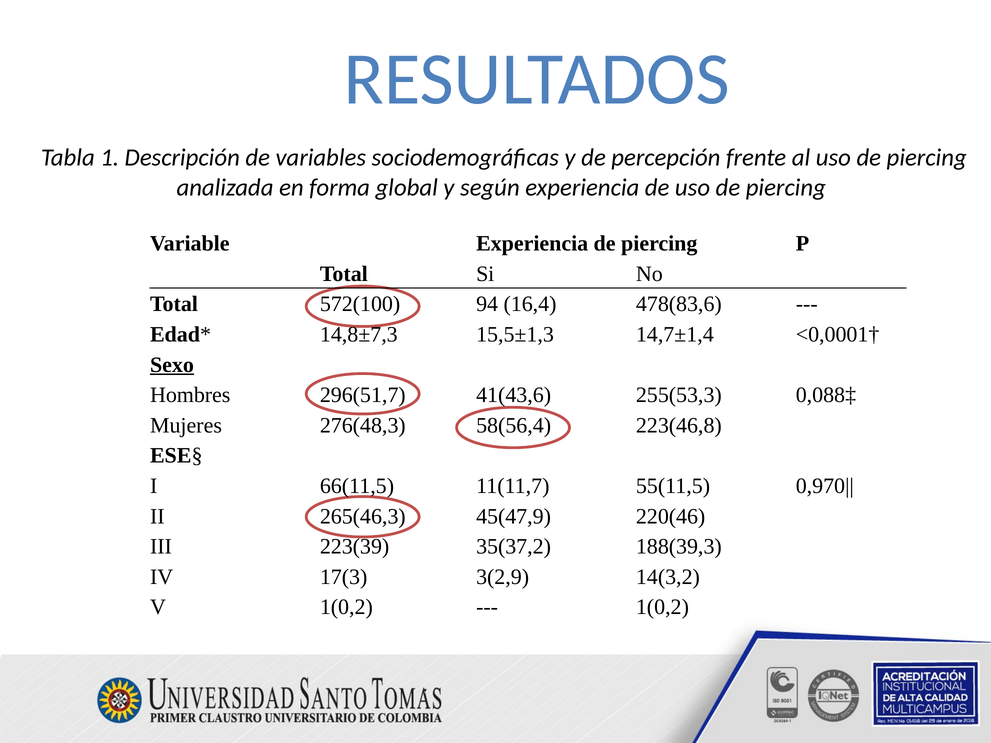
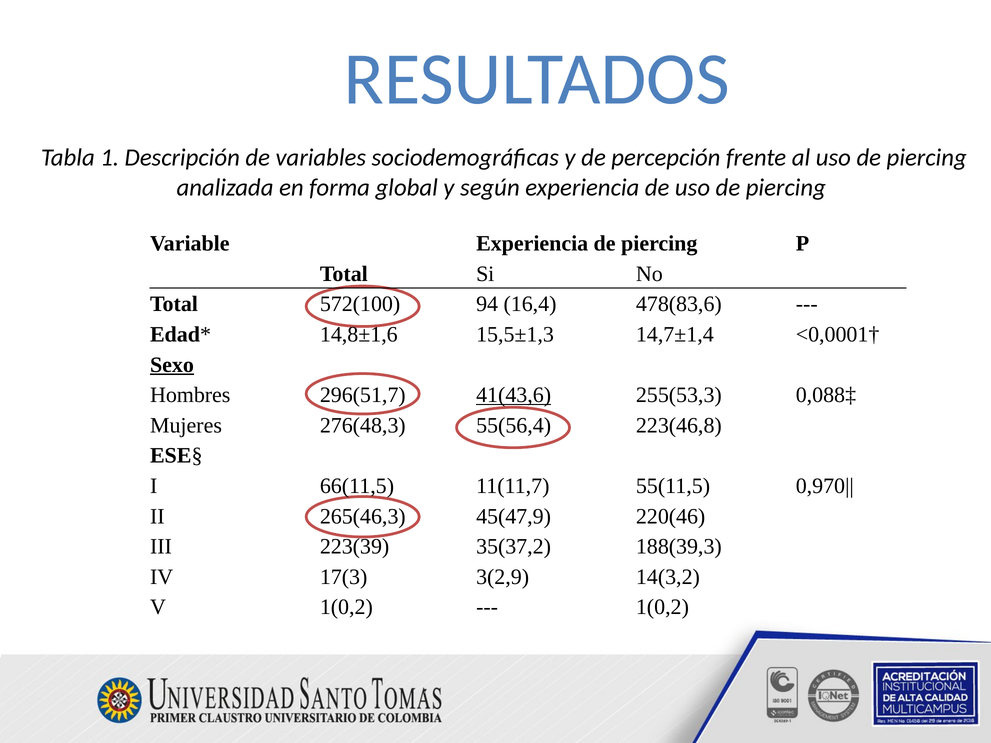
14,8±7,3: 14,8±7,3 -> 14,8±1,6
41(43,6 underline: none -> present
58(56,4: 58(56,4 -> 55(56,4
